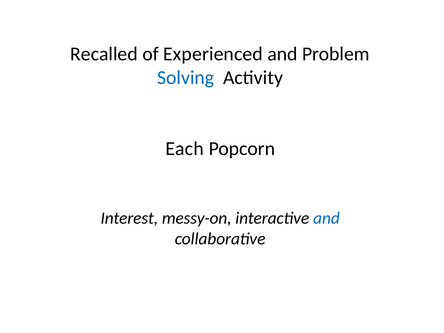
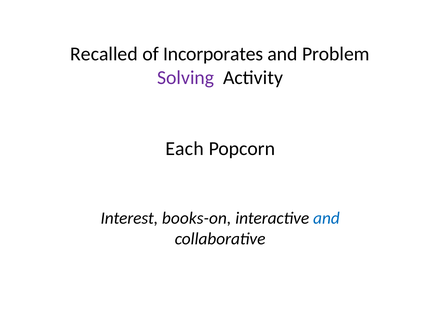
Experienced: Experienced -> Incorporates
Solving colour: blue -> purple
messy-on: messy-on -> books-on
